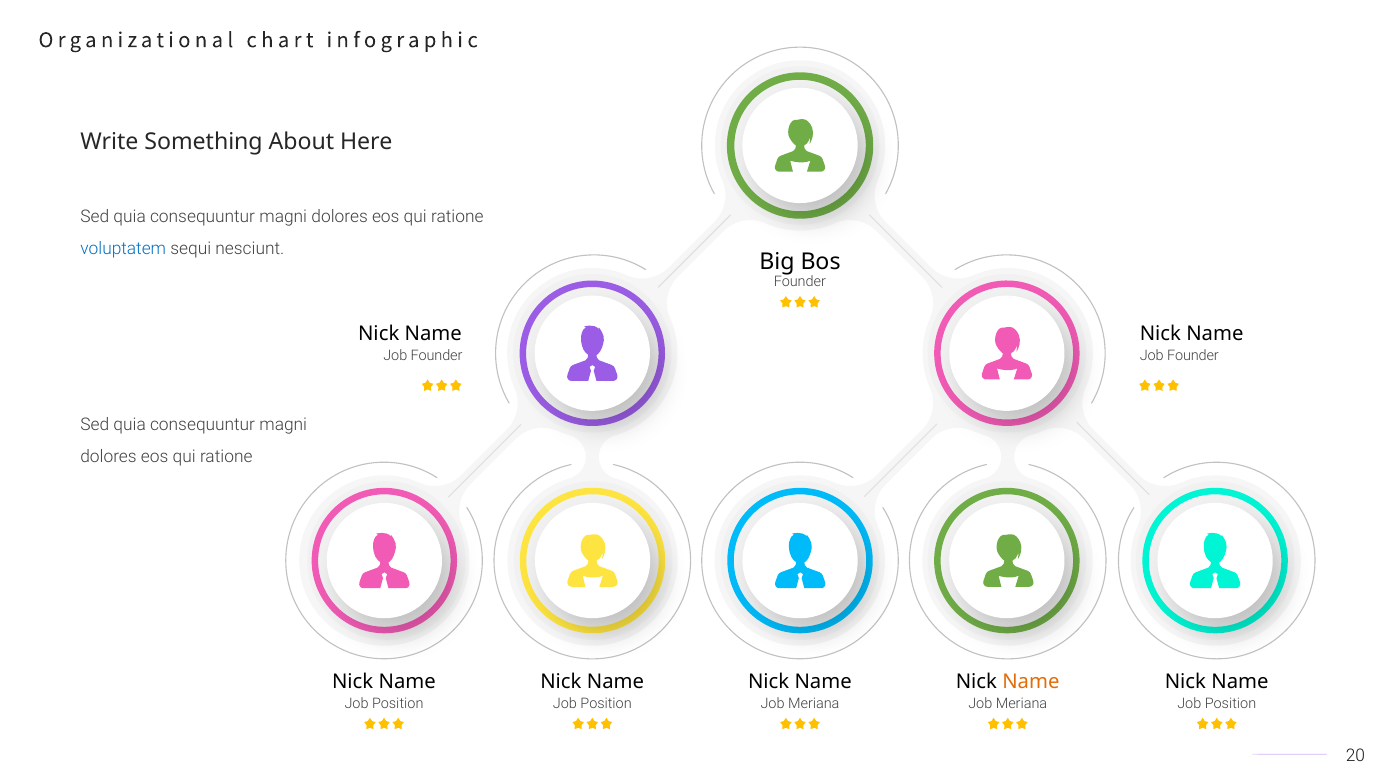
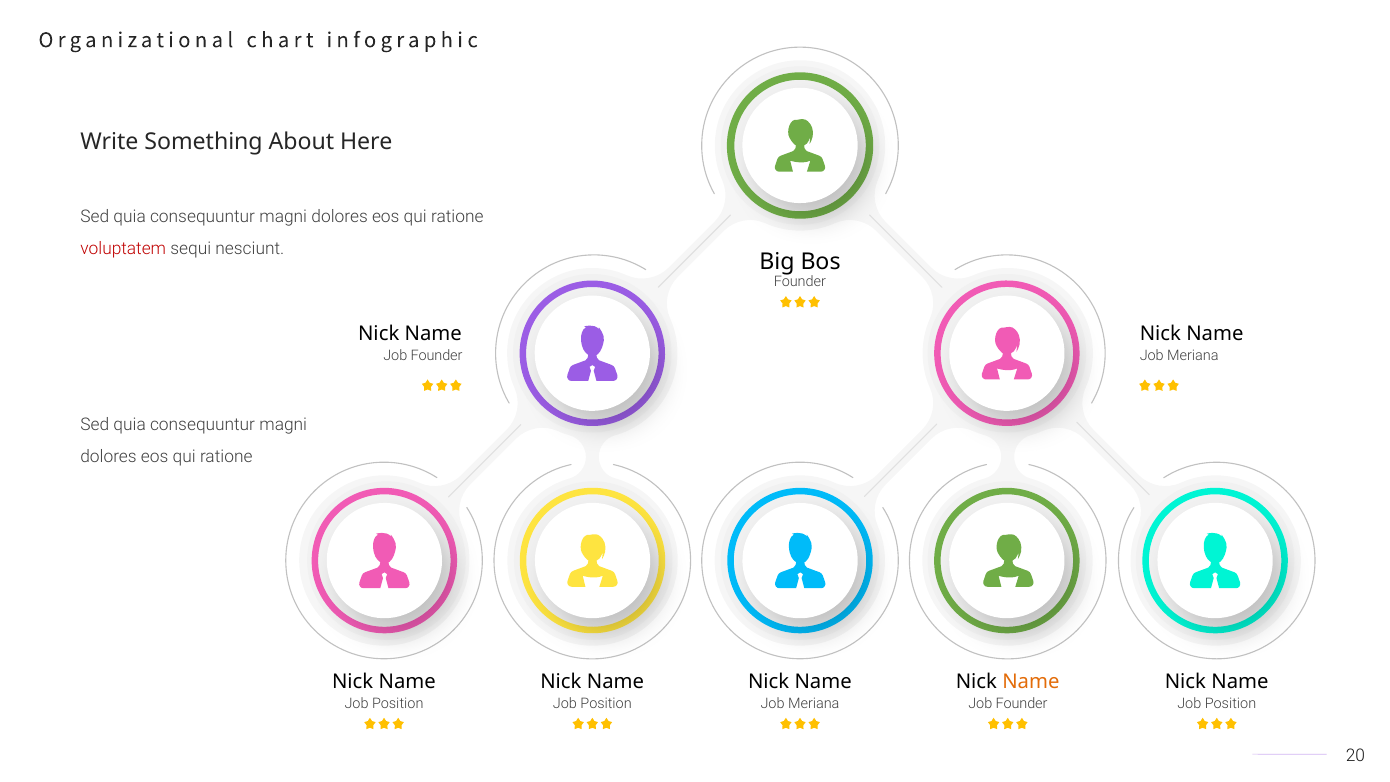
voluptatem colour: blue -> red
Founder at (1193, 356): Founder -> Meriana
Meriana at (1021, 703): Meriana -> Founder
